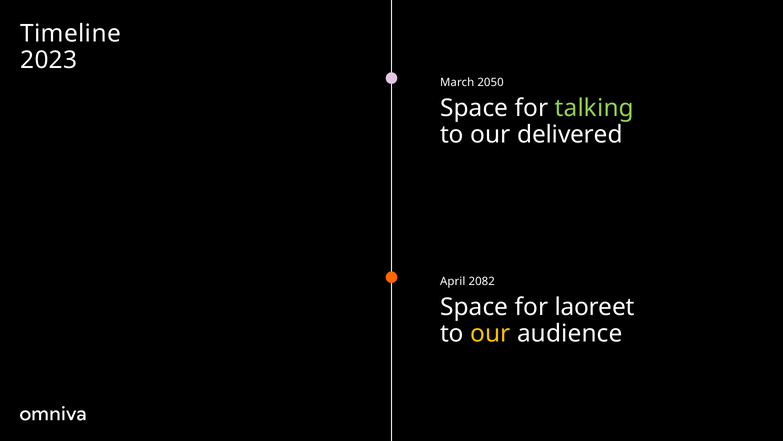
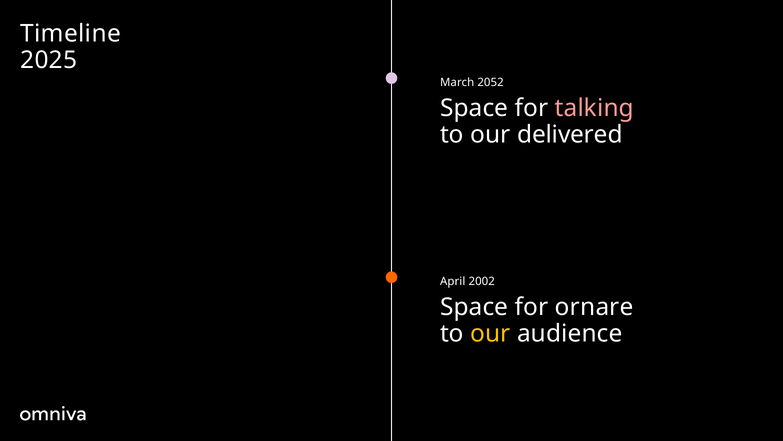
2023: 2023 -> 2025
2050: 2050 -> 2052
talking colour: light green -> pink
2082: 2082 -> 2002
laoreet: laoreet -> ornare
